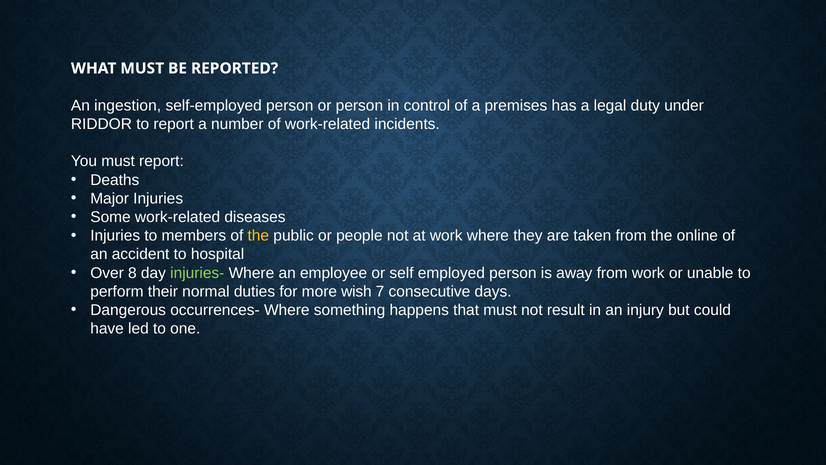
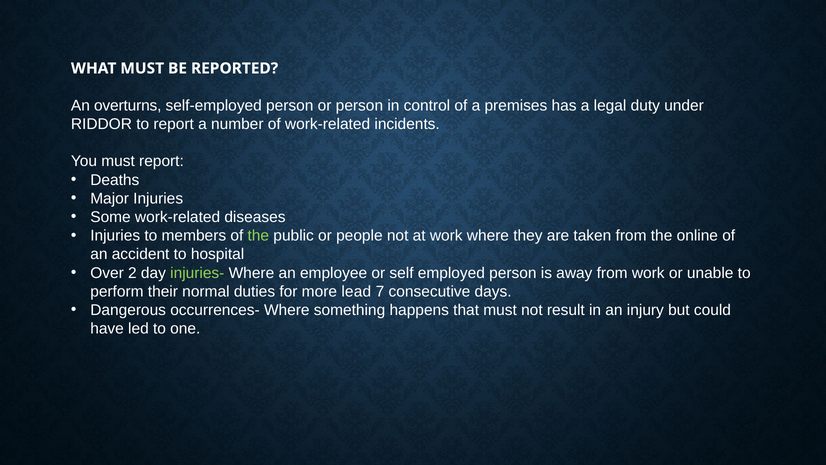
ingestion: ingestion -> overturns
the at (258, 236) colour: yellow -> light green
8: 8 -> 2
wish: wish -> lead
